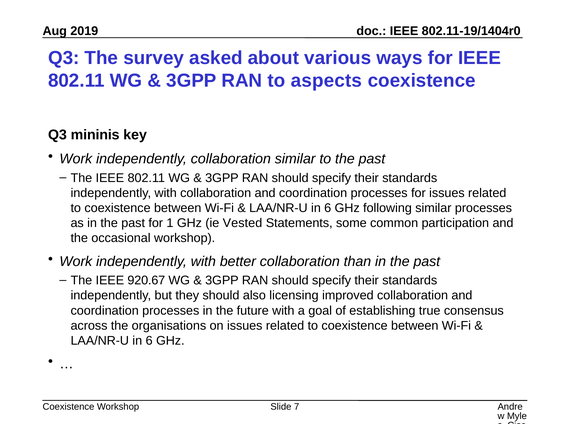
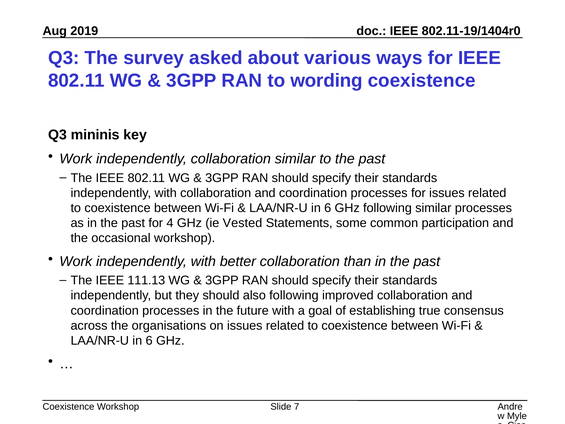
aspects: aspects -> wording
1: 1 -> 4
920.67: 920.67 -> 111.13
also licensing: licensing -> following
